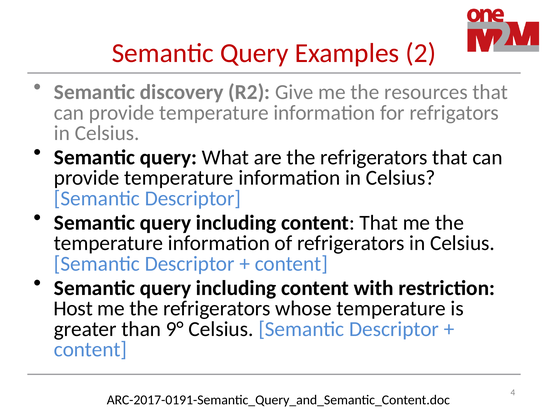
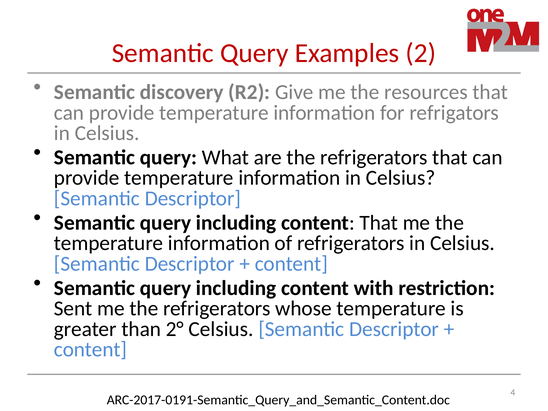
Host: Host -> Sent
9°: 9° -> 2°
